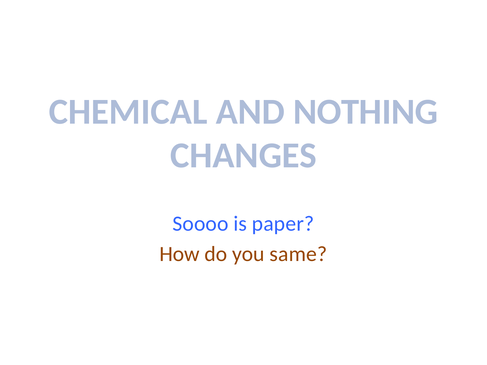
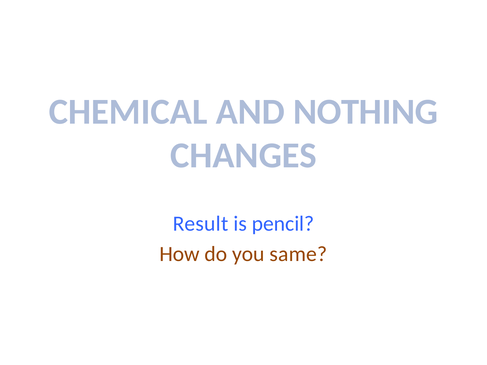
Soooo: Soooo -> Result
paper: paper -> pencil
